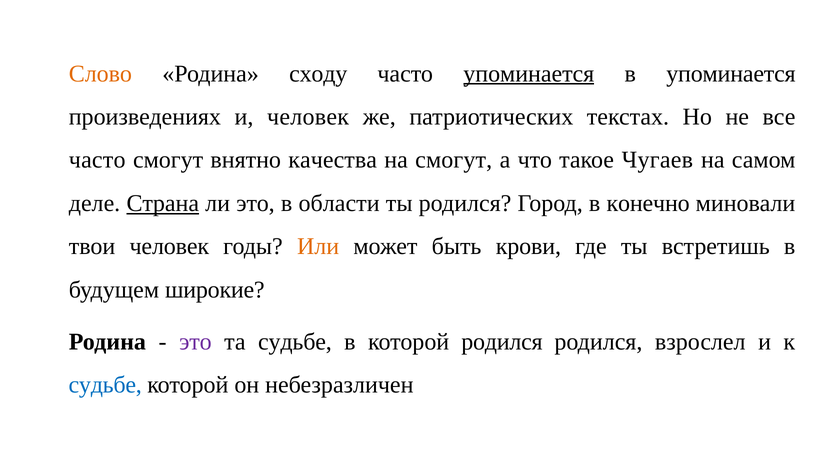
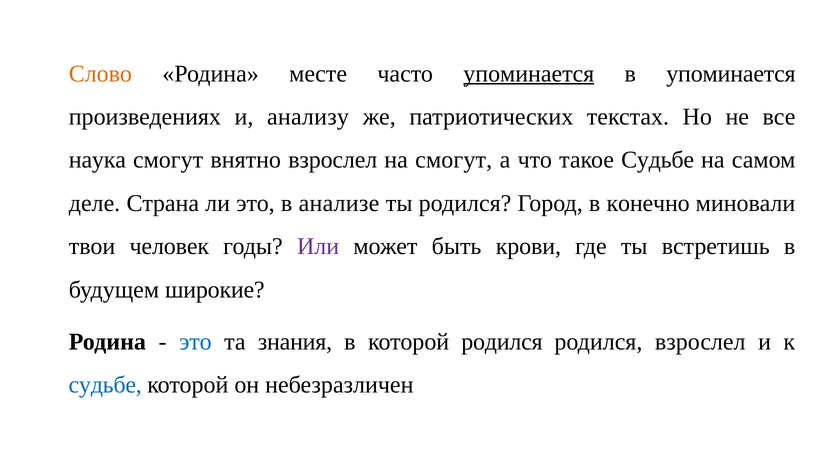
сходу: сходу -> месте
и человек: человек -> анализу
часто at (97, 160): часто -> наука
внятно качества: качества -> взрослел
такое Чугаев: Чугаев -> Судьбе
Страна underline: present -> none
области: области -> анализе
Или colour: orange -> purple
это at (195, 342) colour: purple -> blue
та судьбе: судьбе -> знания
